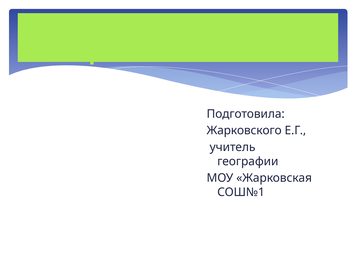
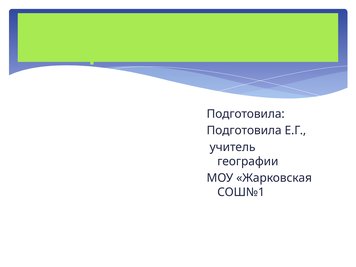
Жарковского at (244, 131): Жарковского -> Подготовила
